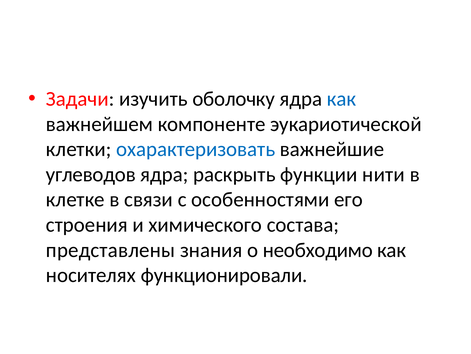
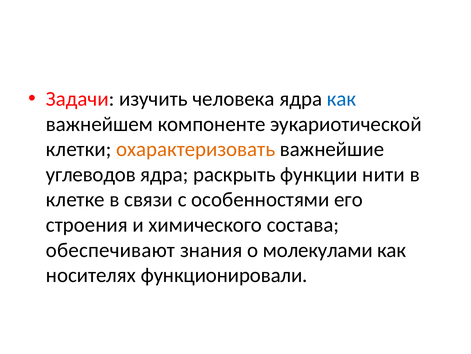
оболочку: оболочку -> человека
охарактеризовать colour: blue -> orange
представлены: представлены -> обеспечивают
необходимо: необходимо -> молекулами
